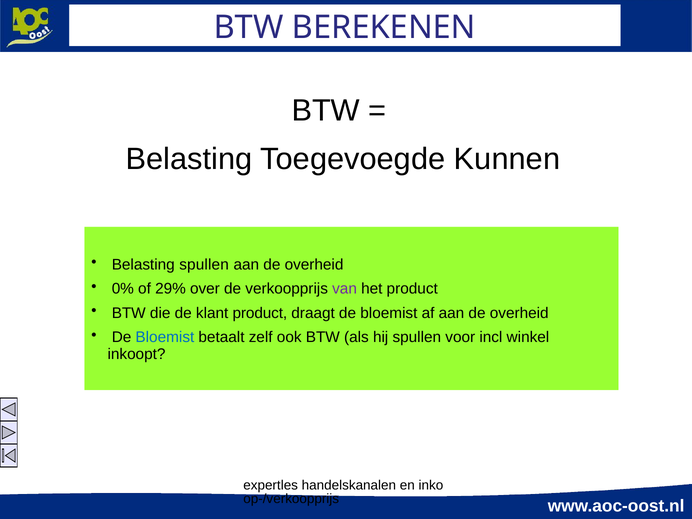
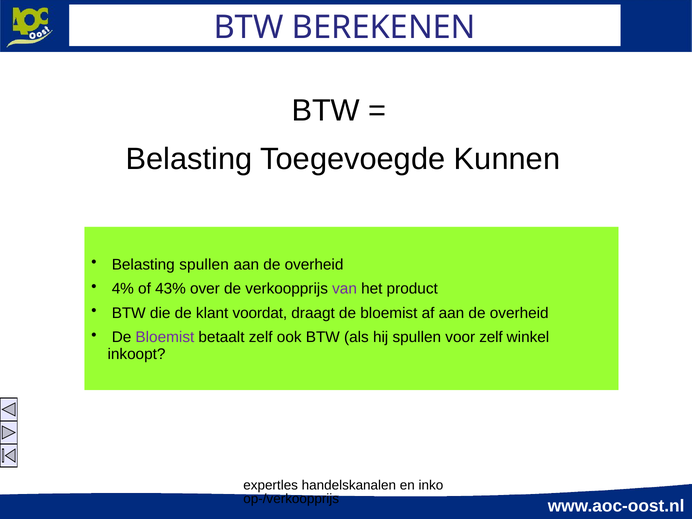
0%: 0% -> 4%
29%: 29% -> 43%
klant product: product -> voordat
Bloemist at (165, 337) colour: blue -> purple
voor incl: incl -> zelf
